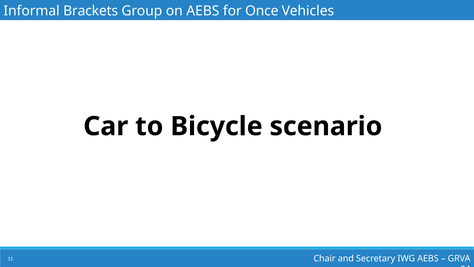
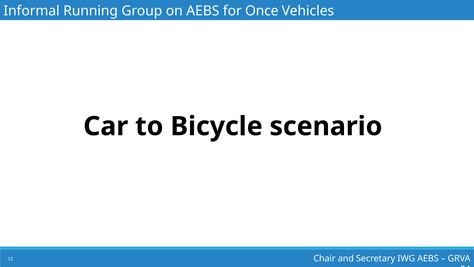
Brackets: Brackets -> Running
